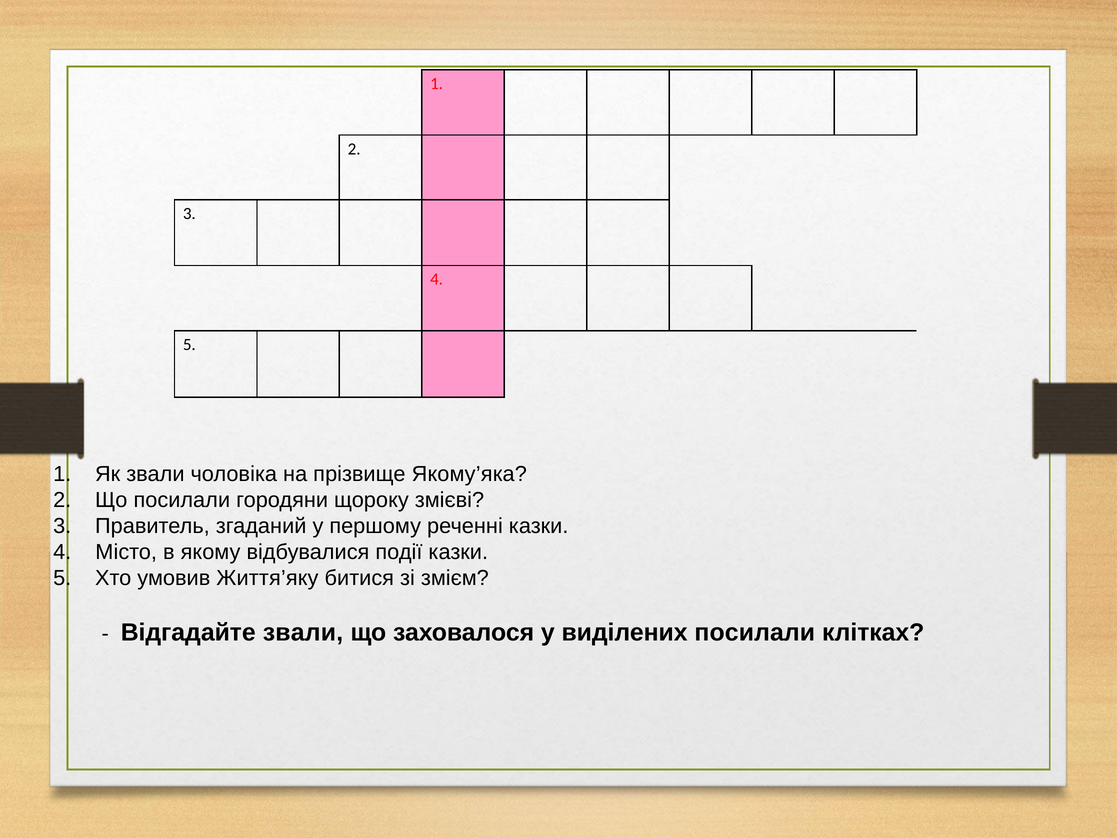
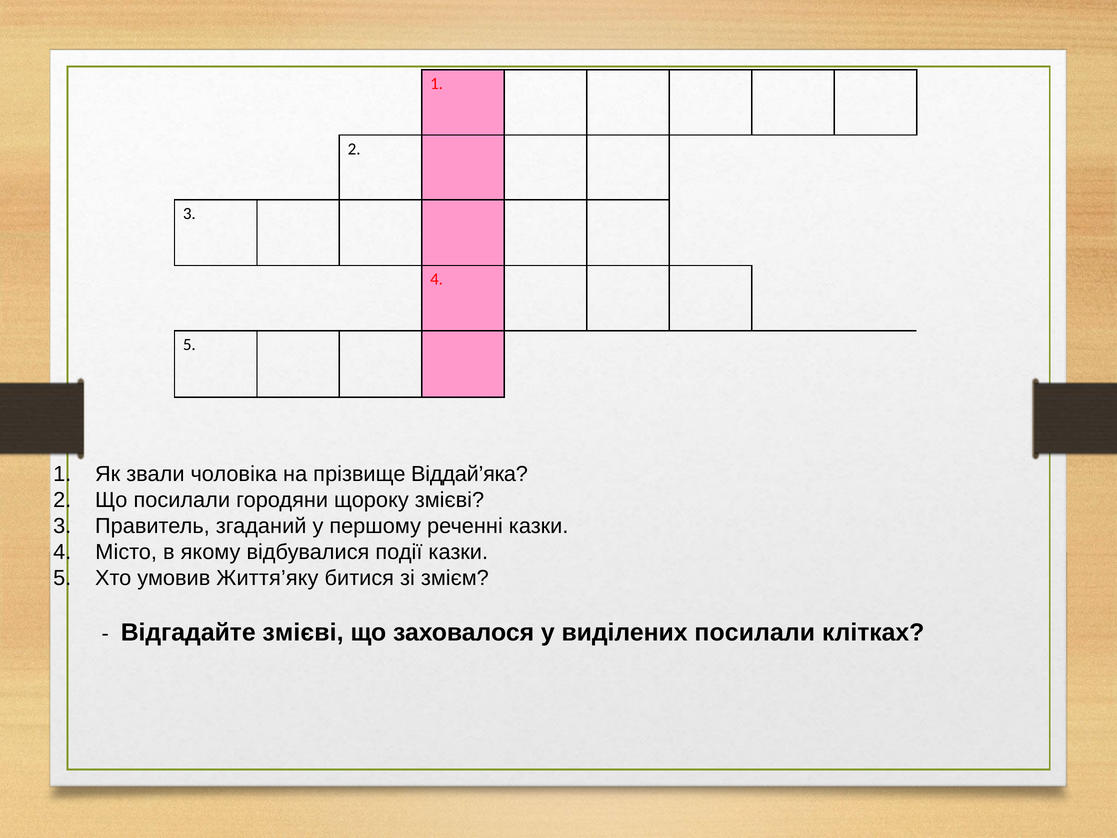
Якому’яка: Якому’яка -> Віддай’яка
Відгадайте звали: звали -> змієві
